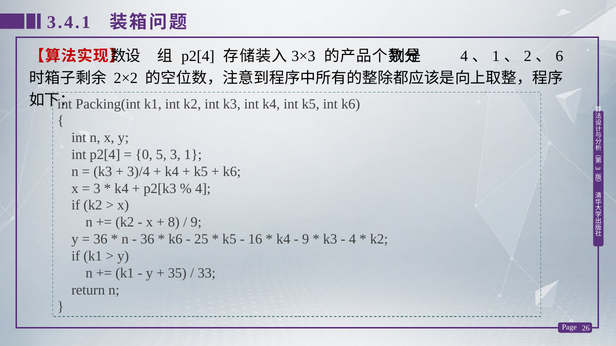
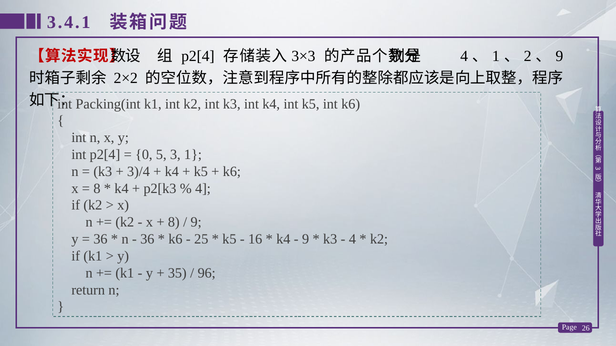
6 at (559, 56): 6 -> 9
3 at (97, 189): 3 -> 8
33: 33 -> 96
